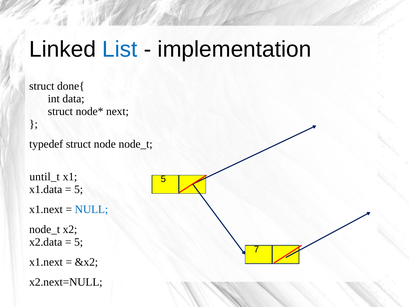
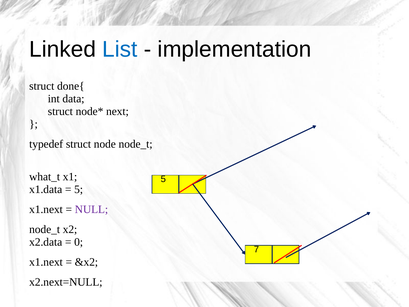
until_t: until_t -> what_t
NULL colour: blue -> purple
5 at (79, 242): 5 -> 0
